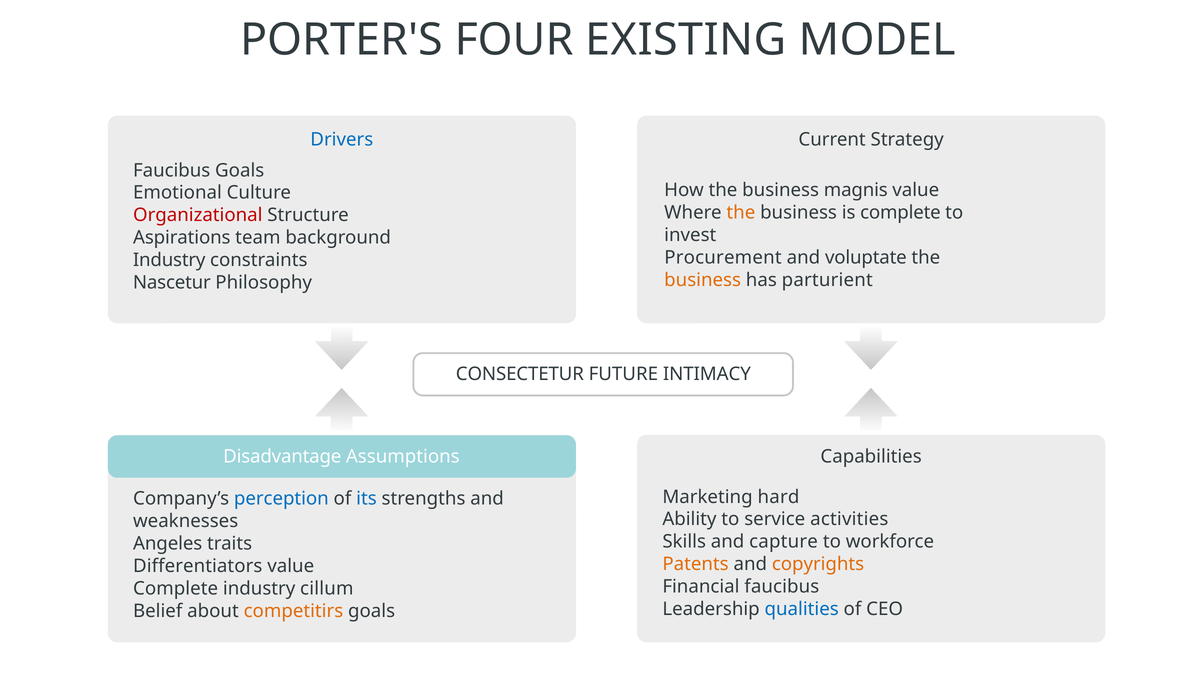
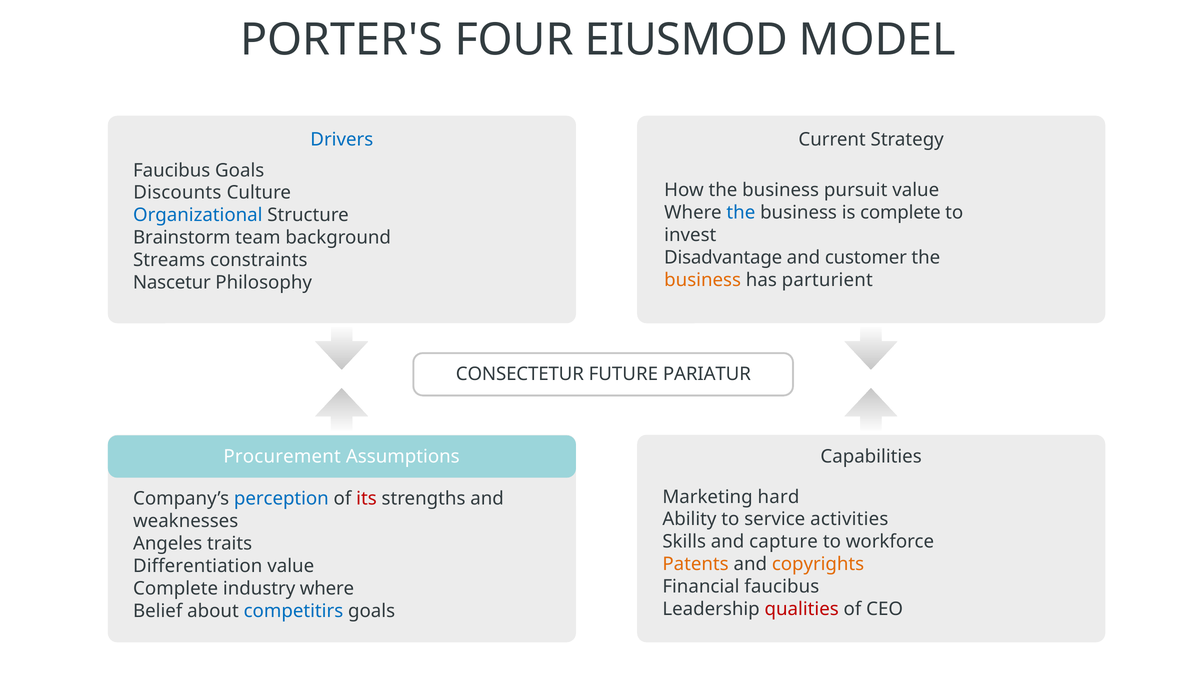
EXISTING: EXISTING -> EIUSMOD
magnis: magnis -> pursuit
Emotional: Emotional -> Discounts
the at (741, 213) colour: orange -> blue
Organizational colour: red -> blue
Aspirations: Aspirations -> Brainstorm
Procurement: Procurement -> Disadvantage
voluptate: voluptate -> customer
Industry at (169, 260): Industry -> Streams
INTIMACY: INTIMACY -> PARIATUR
Disadvantage: Disadvantage -> Procurement
its colour: blue -> red
Differentiators: Differentiators -> Differentiation
industry cillum: cillum -> where
qualities colour: blue -> red
competitirs colour: orange -> blue
